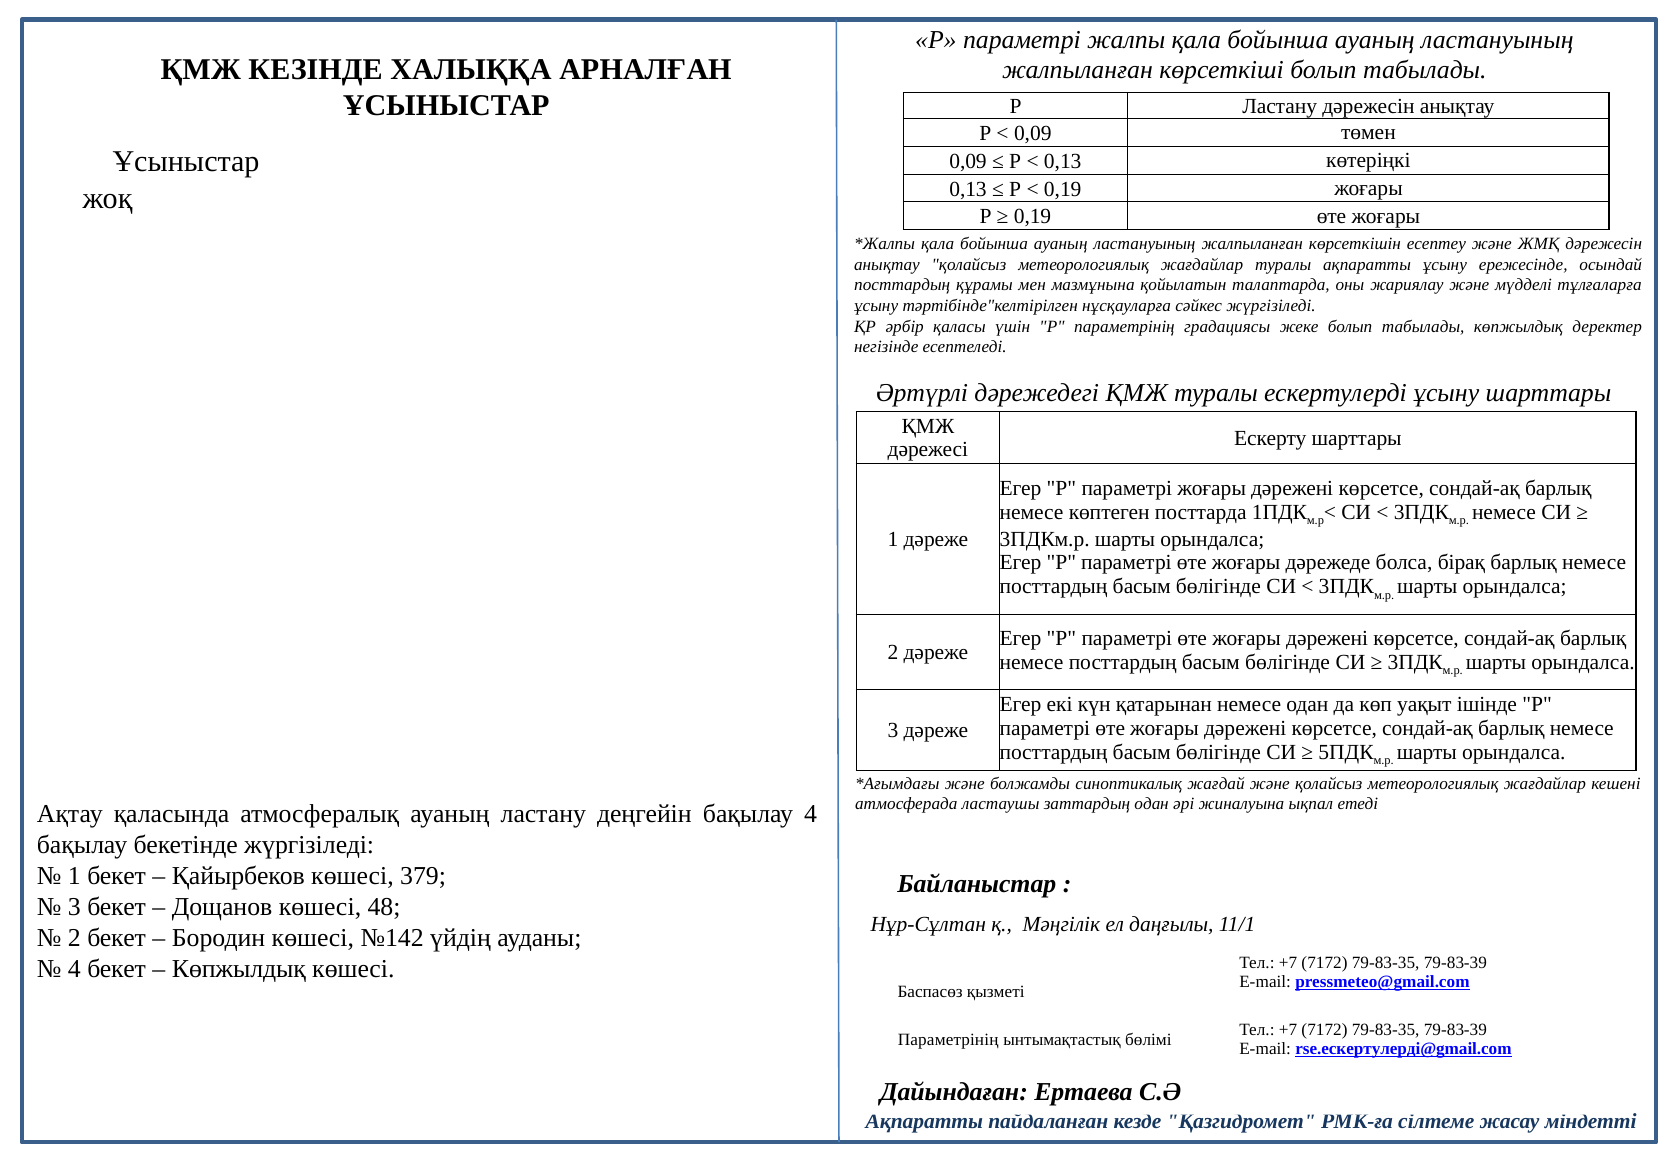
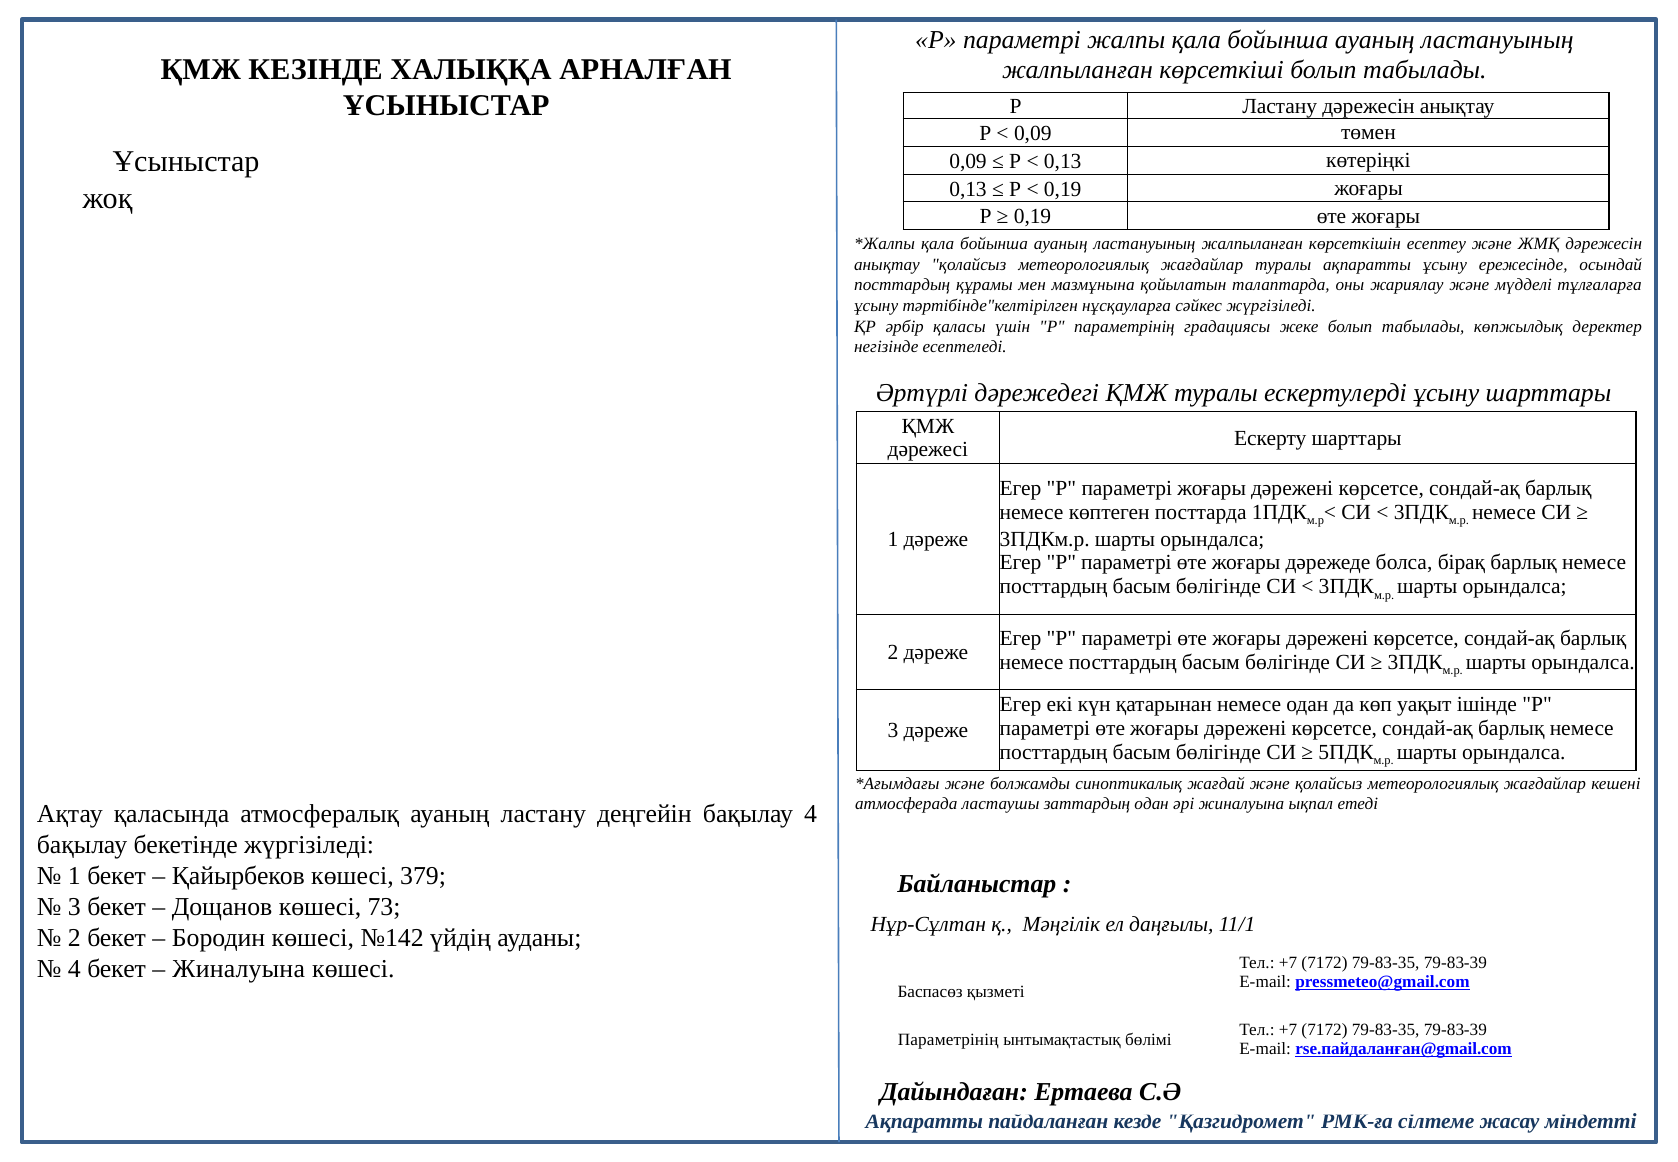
48: 48 -> 73
Көпжылдық at (239, 969): Көпжылдық -> Жиналуына
rse.ескертулерді@gmail.com: rse.ескертулерді@gmail.com -> rse.пайдаланған@gmail.com
